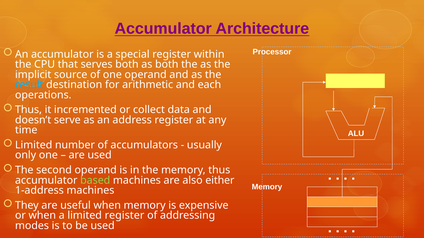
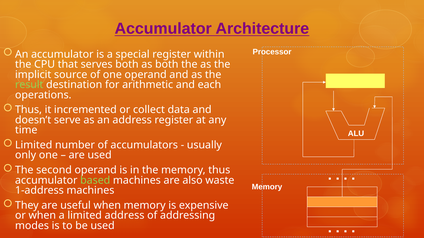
result colour: light blue -> light green
either: either -> waste
limited register: register -> address
